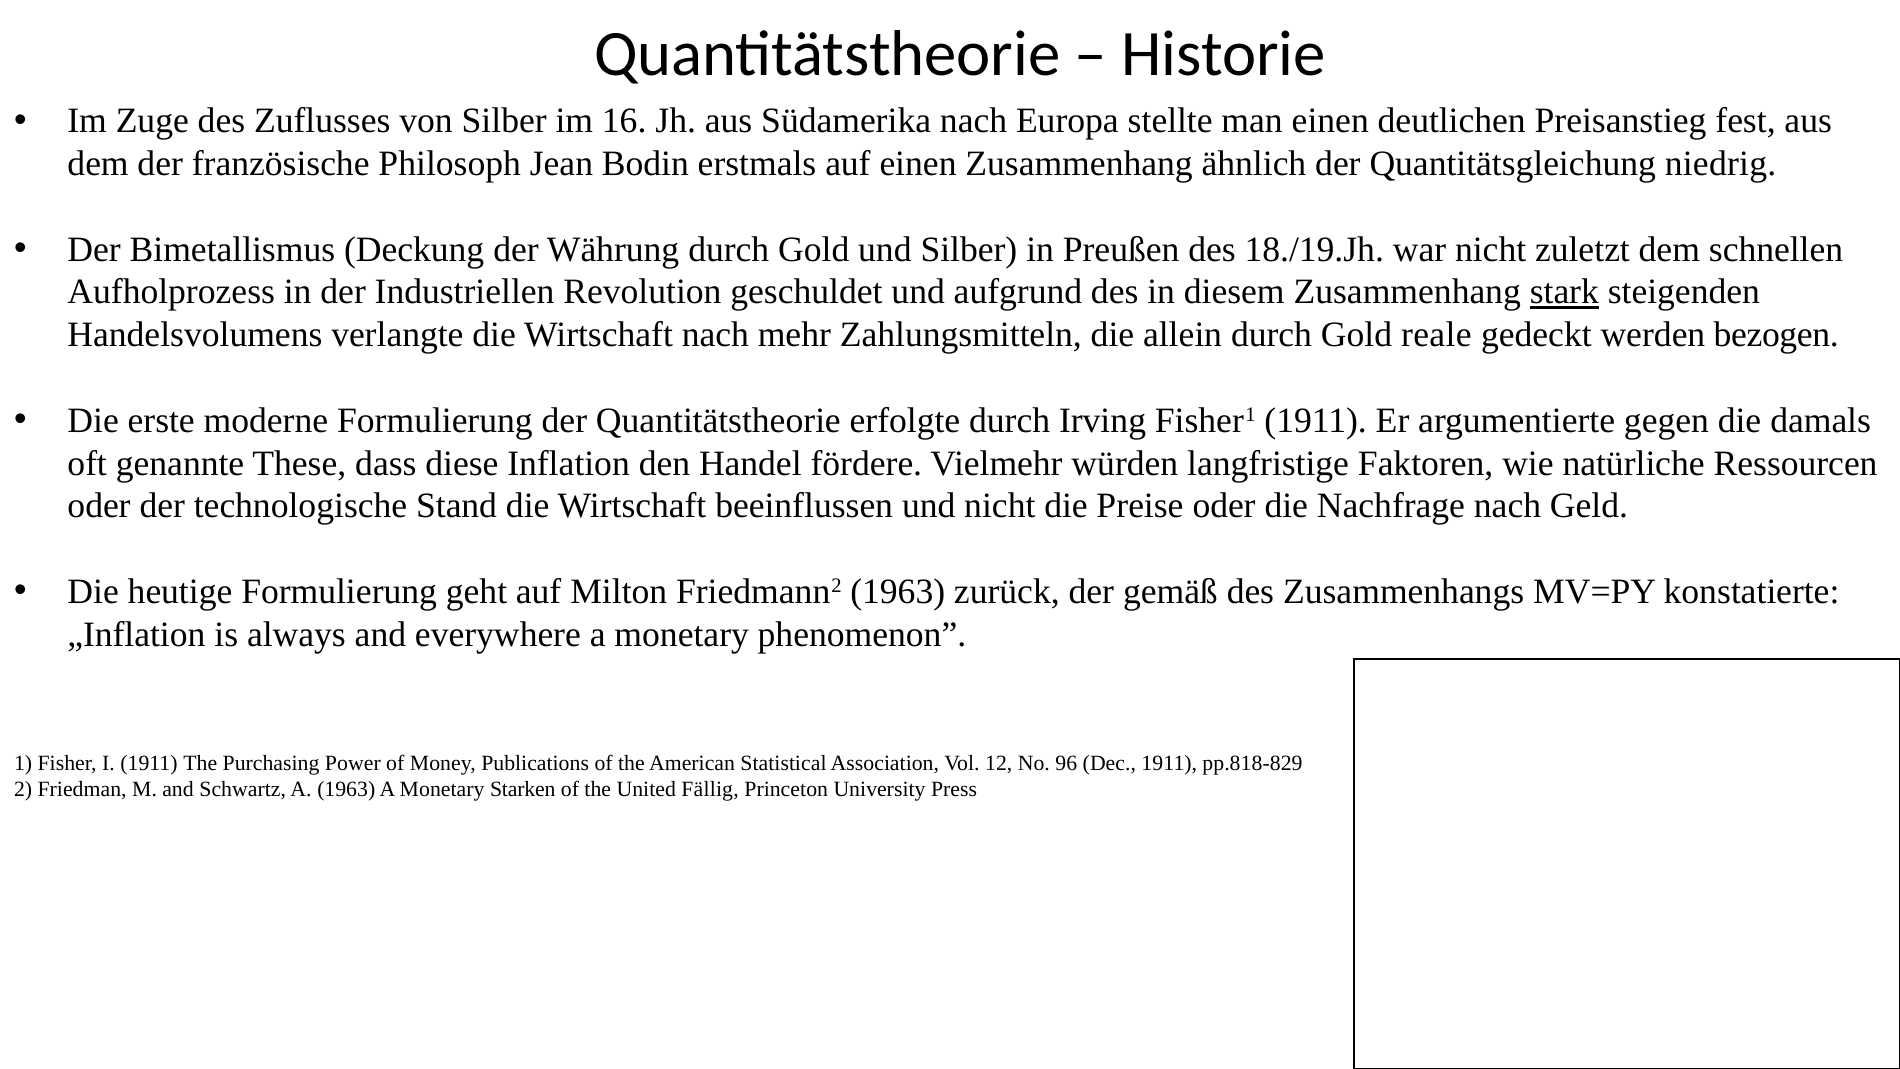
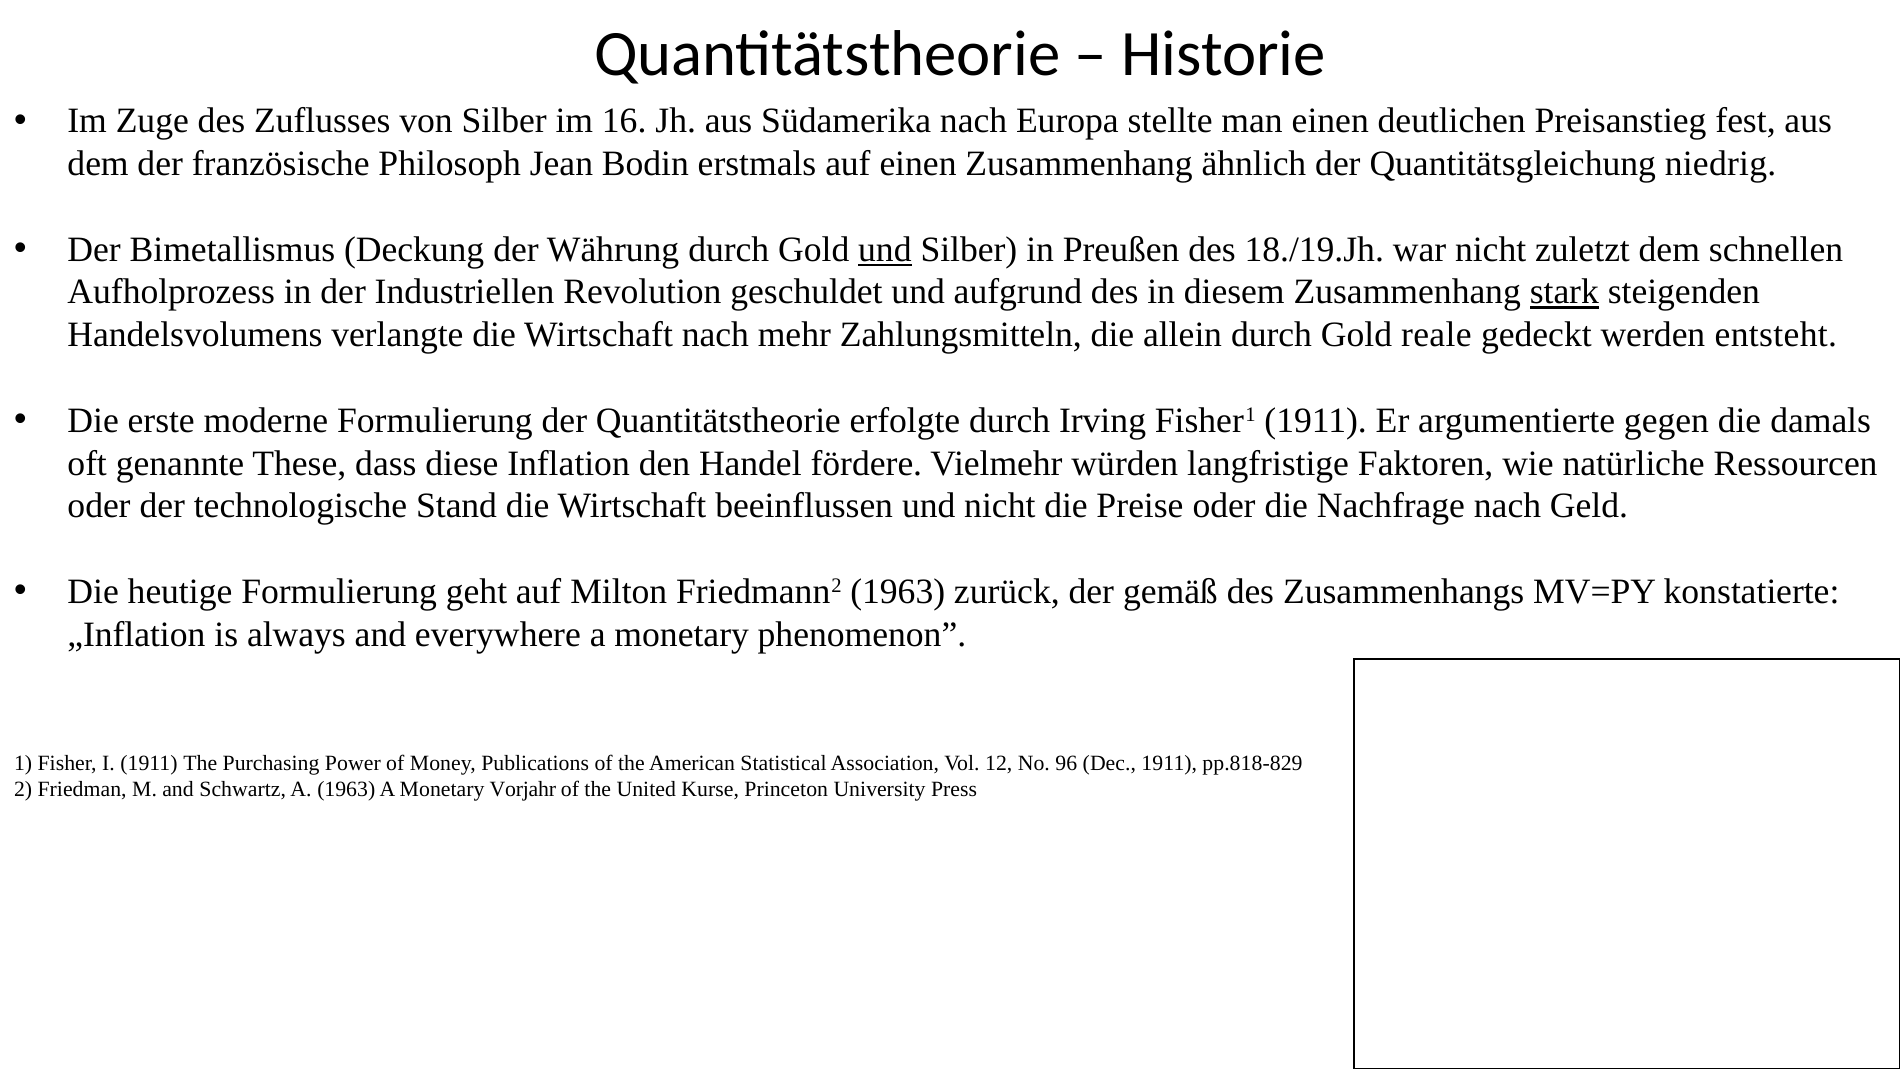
und at (885, 249) underline: none -> present
bezogen: bezogen -> entsteht
Starken: Starken -> Vorjahr
Fällig: Fällig -> Kurse
